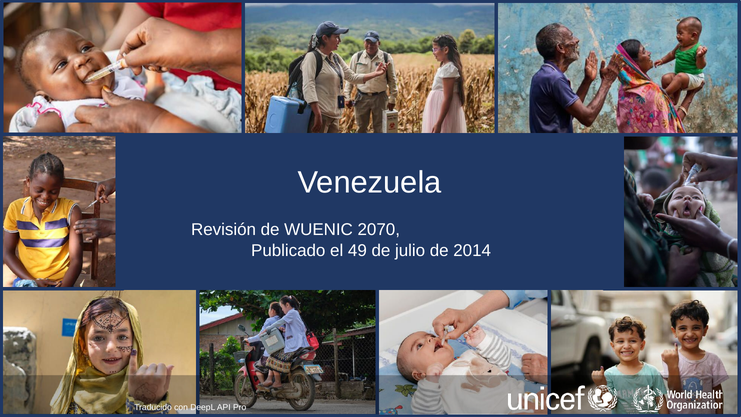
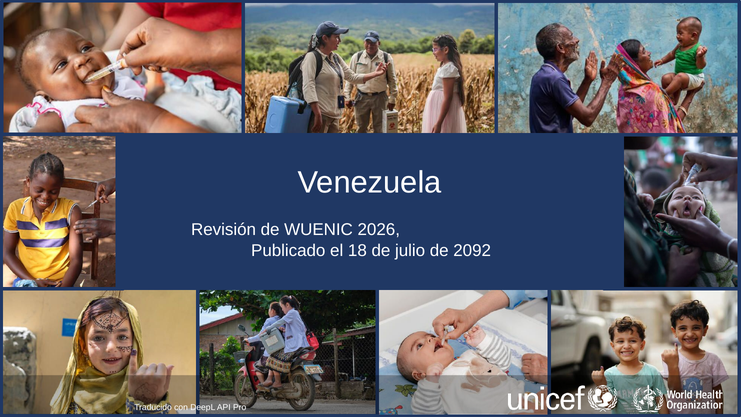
2070: 2070 -> 2026
49: 49 -> 18
2014: 2014 -> 2092
